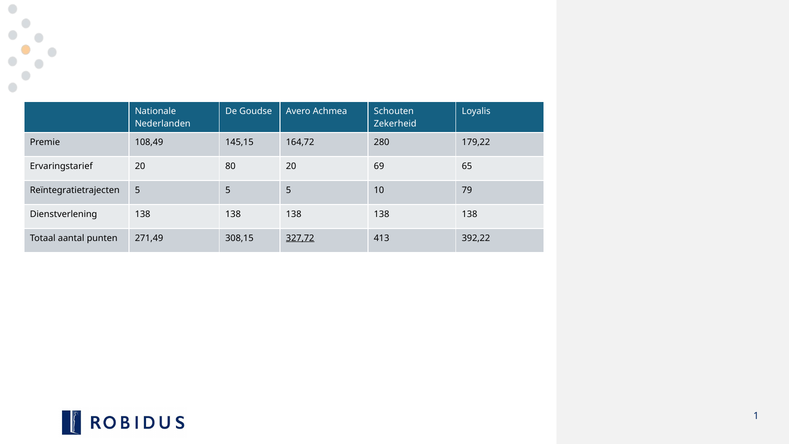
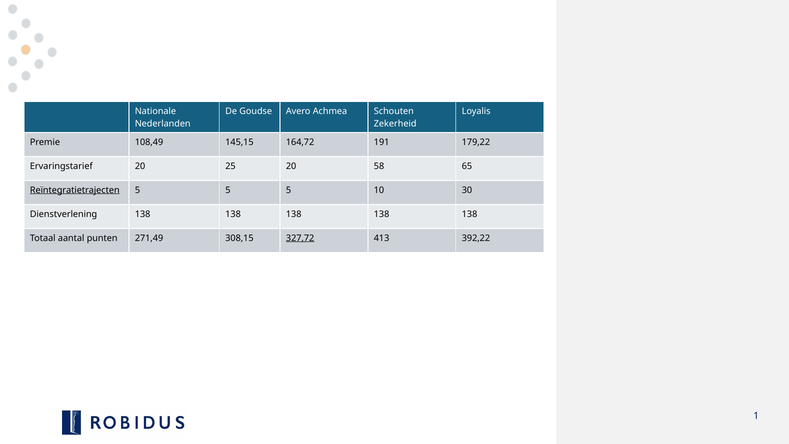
280: 280 -> 191
80: 80 -> 25
69: 69 -> 58
Reïntegratietrajecten underline: none -> present
79: 79 -> 30
